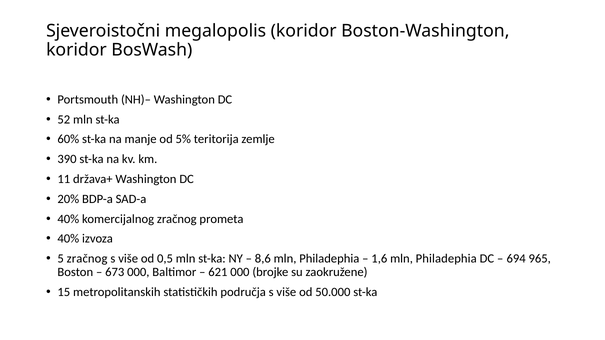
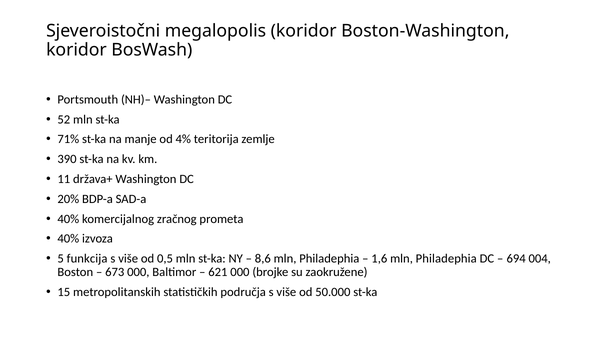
60%: 60% -> 71%
5%: 5% -> 4%
5 zračnog: zračnog -> funkcija
965: 965 -> 004
